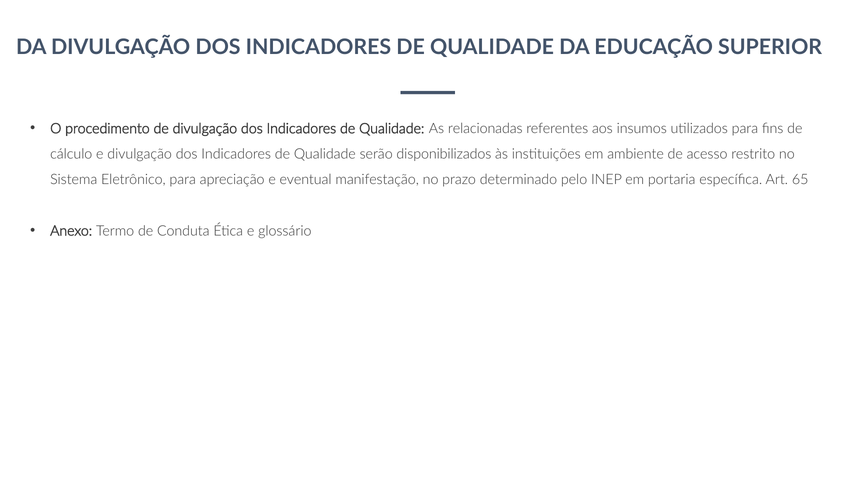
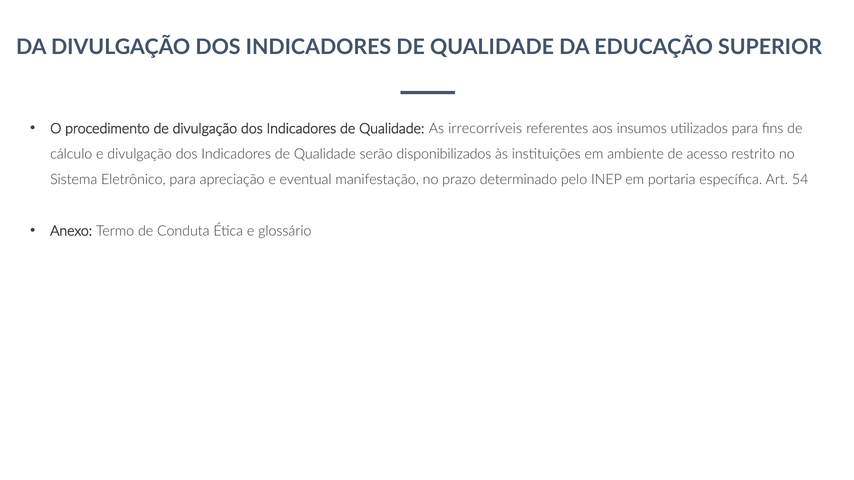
relacionadas: relacionadas -> irrecorríveis
65: 65 -> 54
